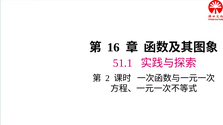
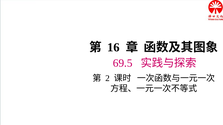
51.1: 51.1 -> 69.5
